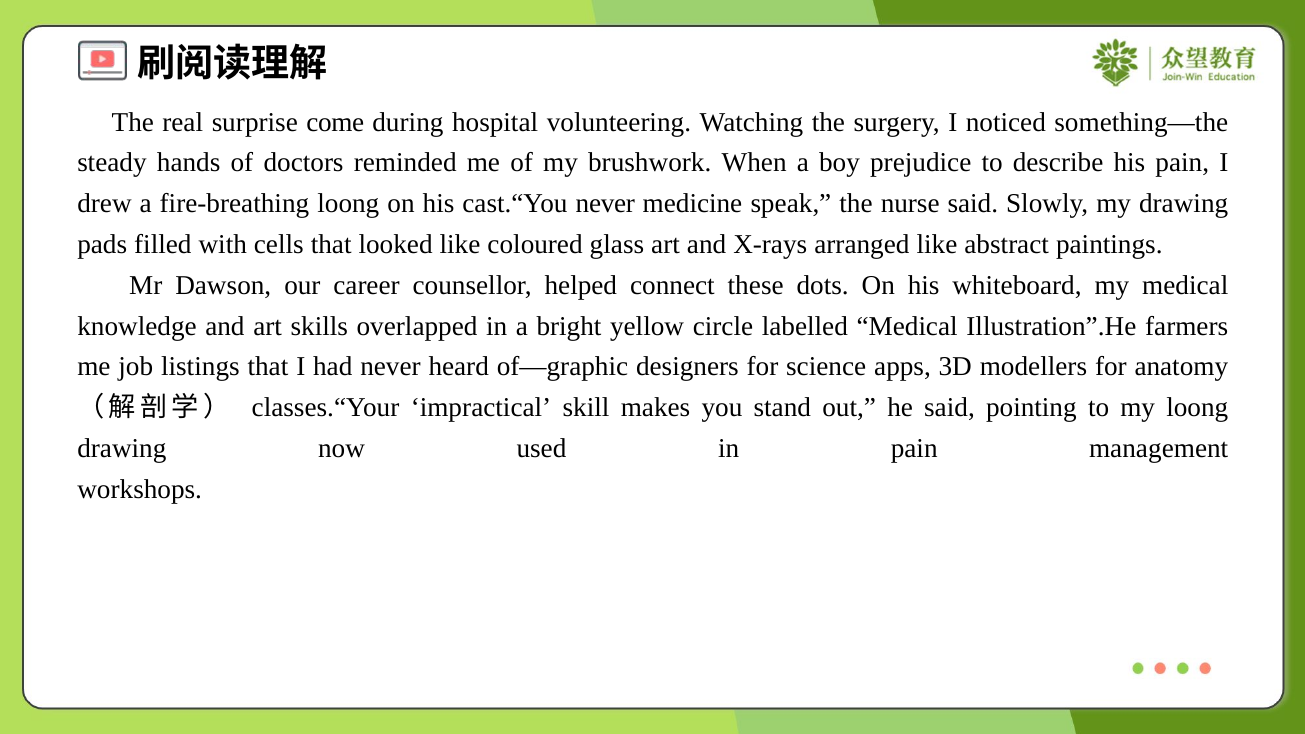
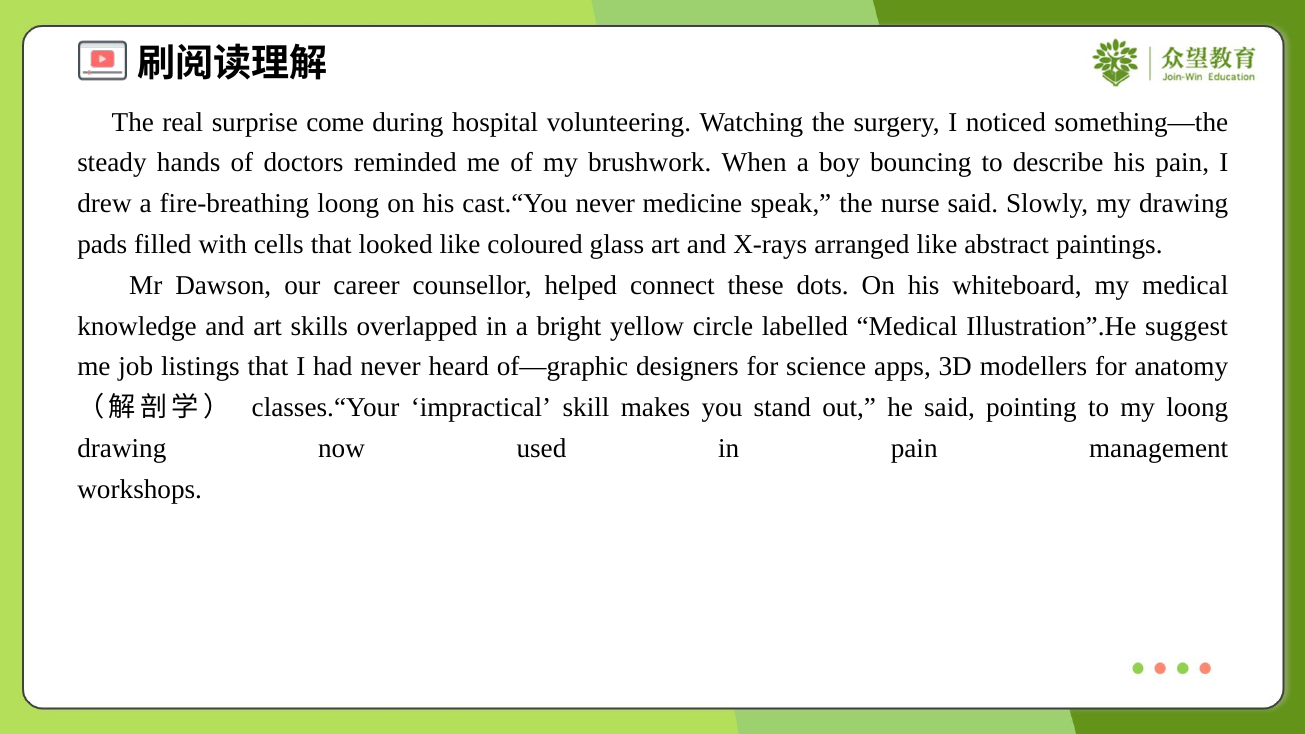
prejudice: prejudice -> bouncing
farmers: farmers -> suggest
